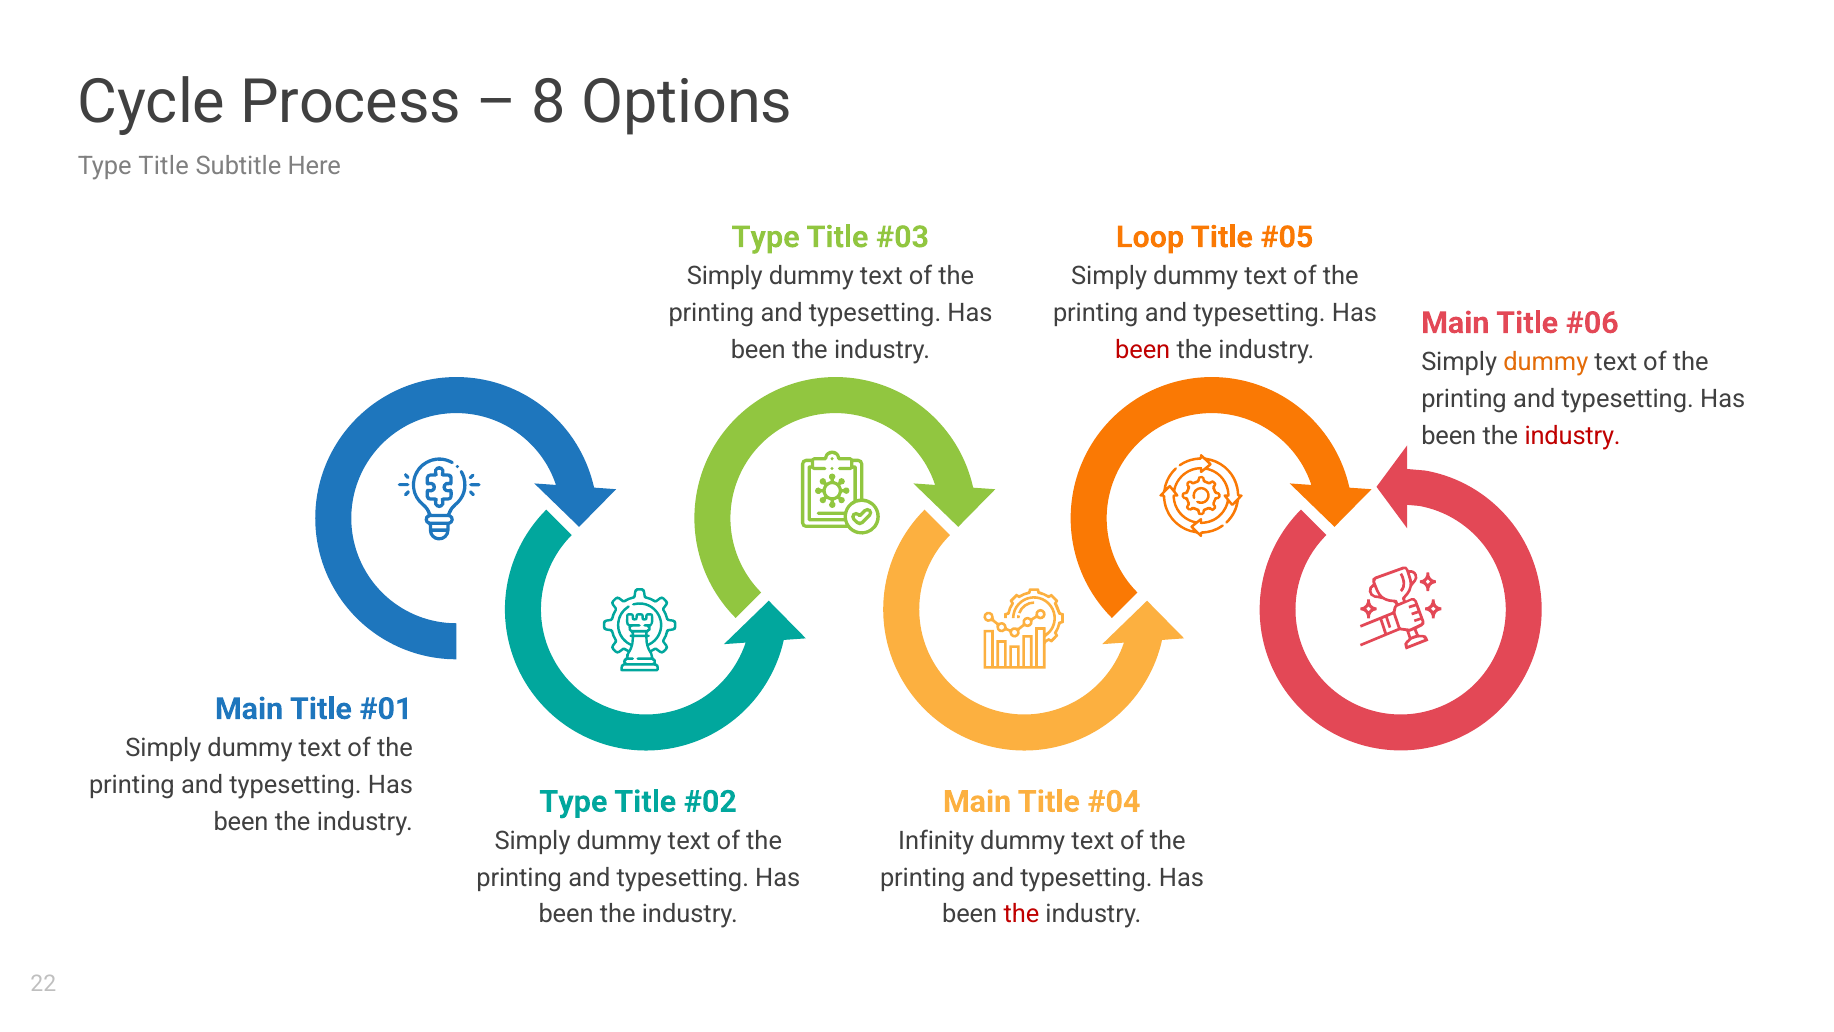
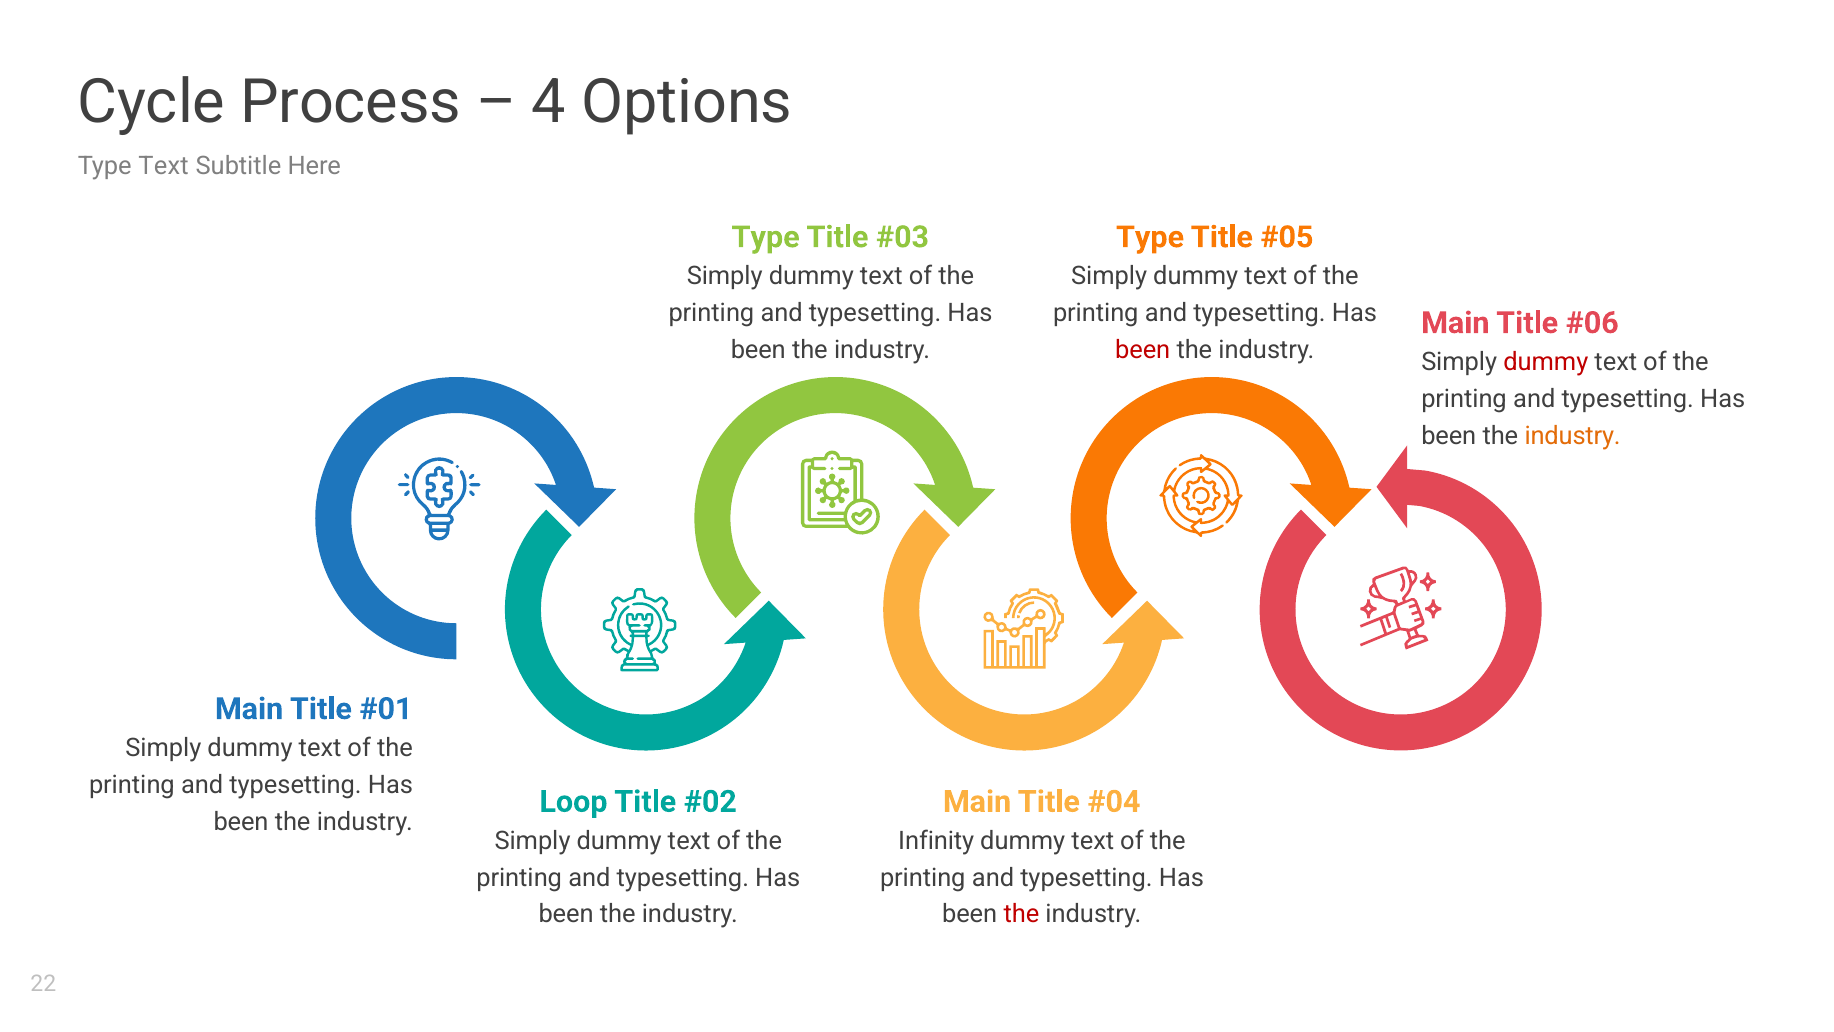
8: 8 -> 4
Title at (164, 166): Title -> Text
Loop at (1150, 237): Loop -> Type
dummy at (1546, 362) colour: orange -> red
industry at (1573, 436) colour: red -> orange
Type at (573, 801): Type -> Loop
